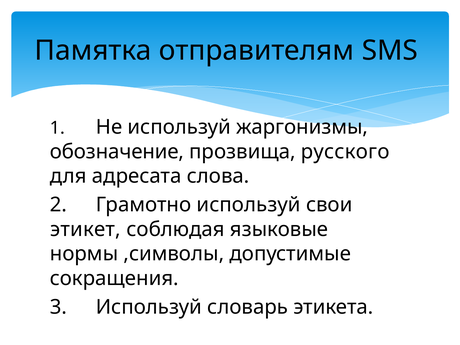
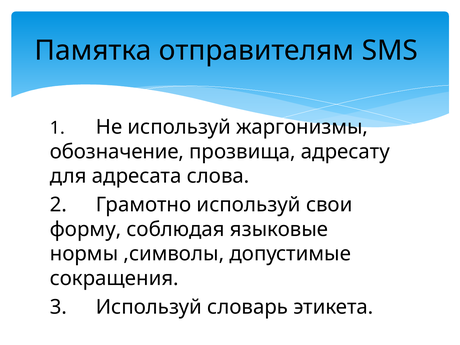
русского: русского -> адресату
этикет: этикет -> форму
